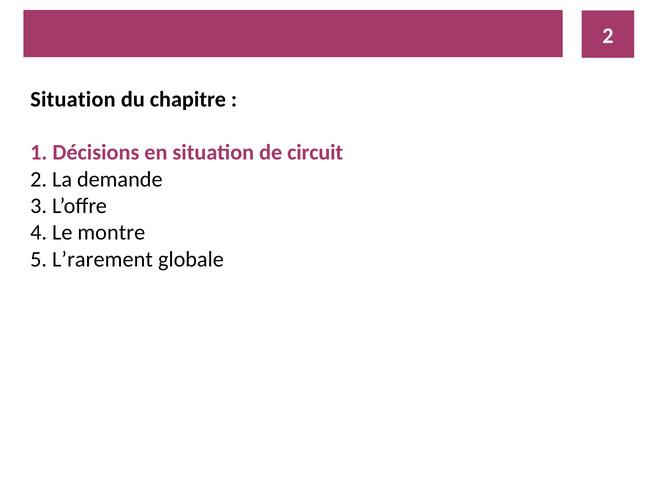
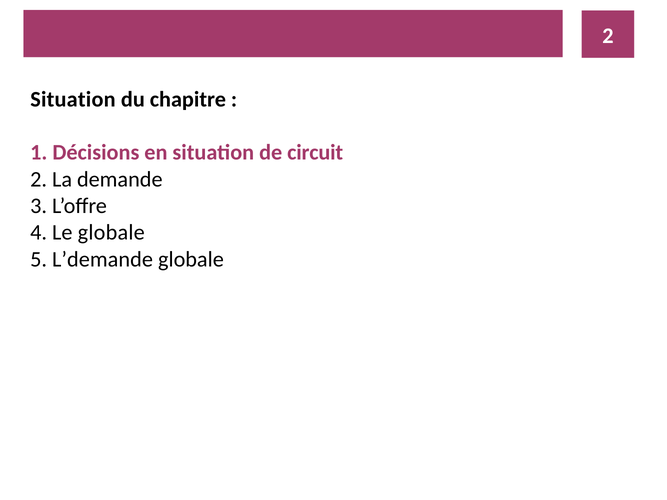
Le montre: montre -> globale
L’rarement: L’rarement -> L’demande
